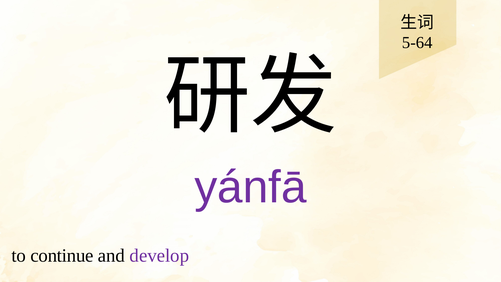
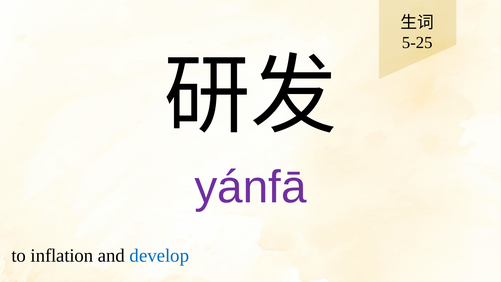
5-64: 5-64 -> 5-25
continue: continue -> inflation
develop colour: purple -> blue
